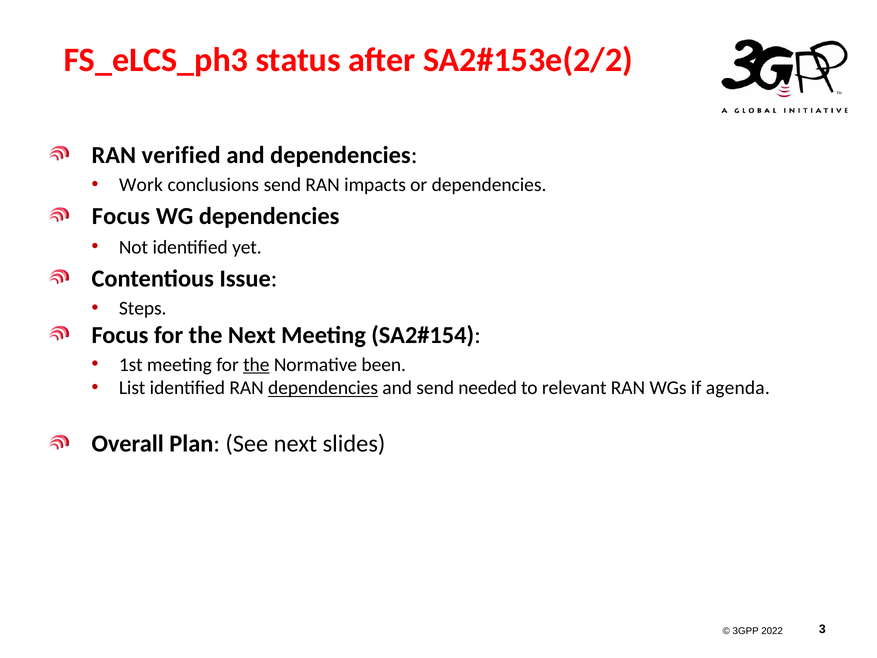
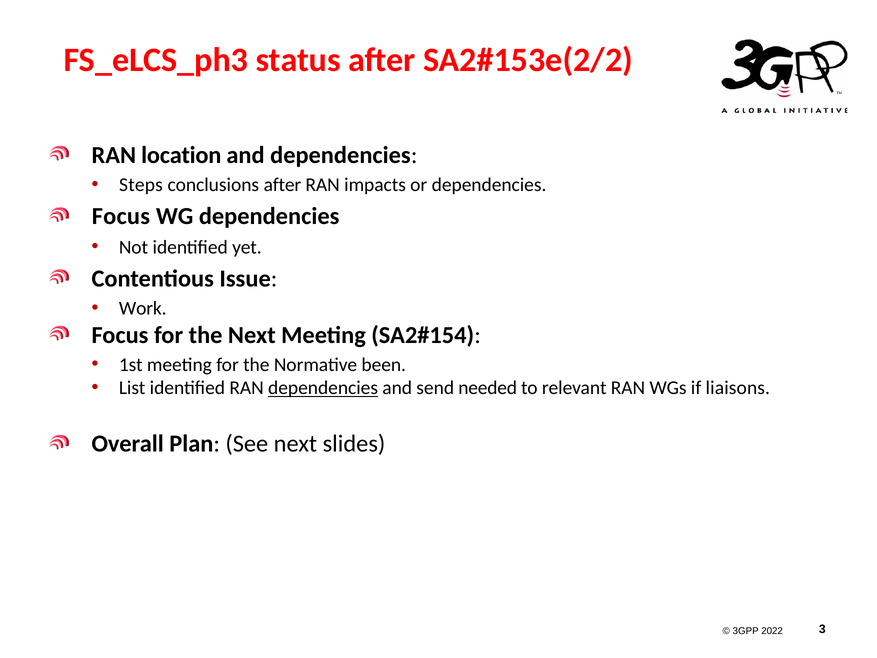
verified: verified -> location
Work: Work -> Steps
conclusions send: send -> after
Steps: Steps -> Work
the at (256, 364) underline: present -> none
agenda: agenda -> liaisons
